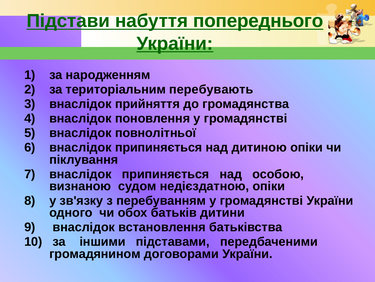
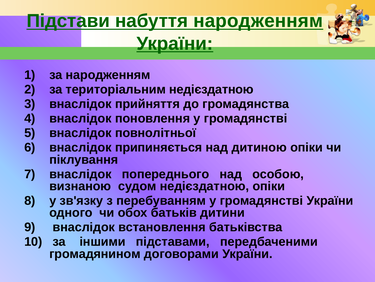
набуття попереднього: попереднього -> народженням
територіальним перебувають: перебувають -> недієздатною
припиняється at (166, 174): припиняється -> попереднього
